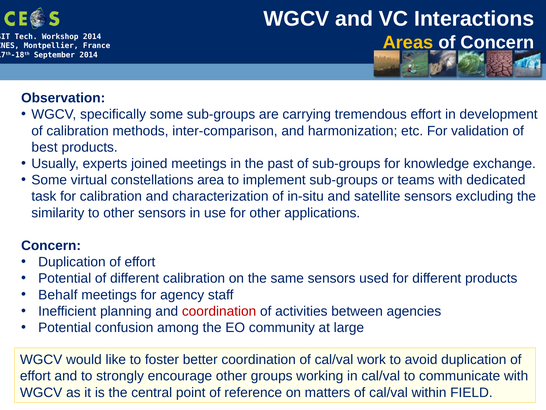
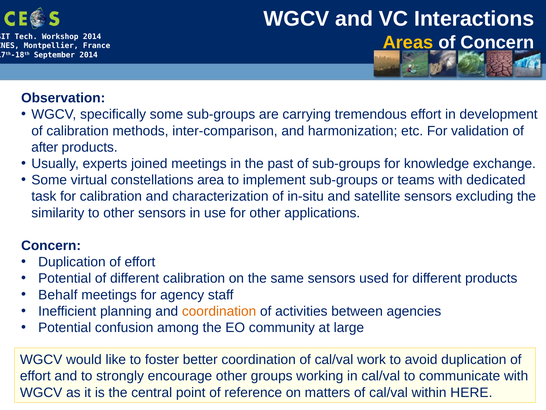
best: best -> after
coordination at (219, 311) colour: red -> orange
FIELD: FIELD -> HERE
